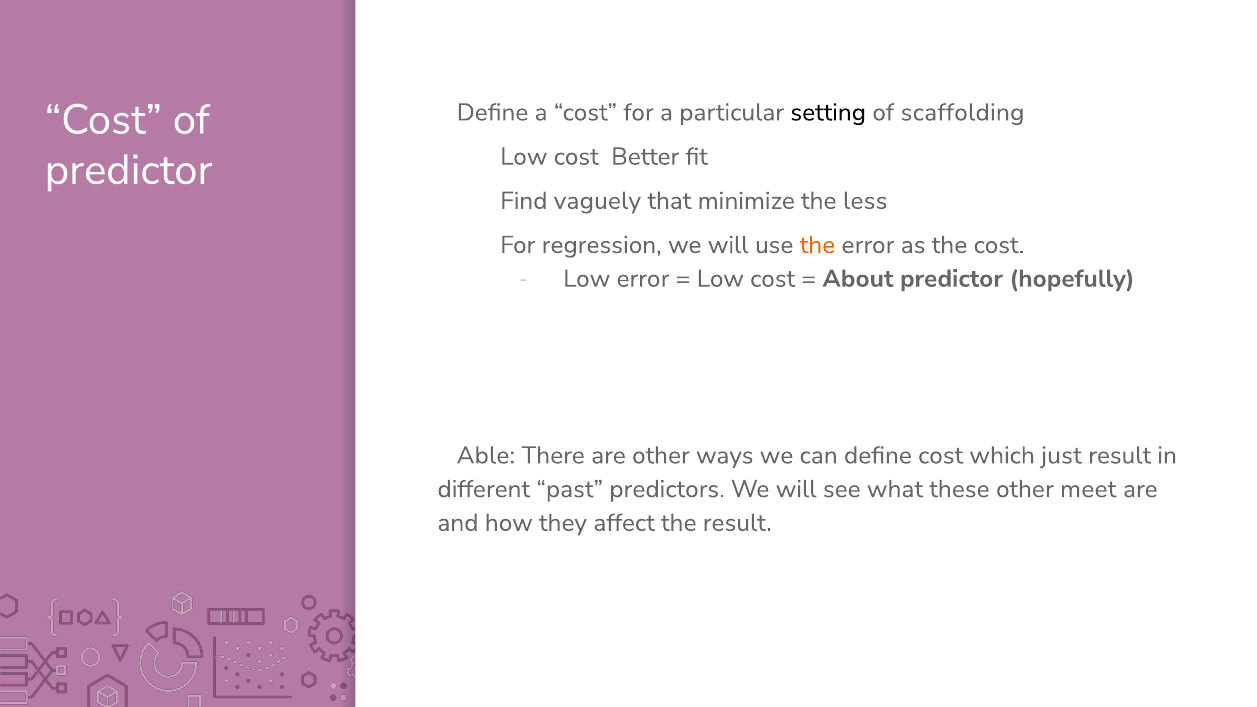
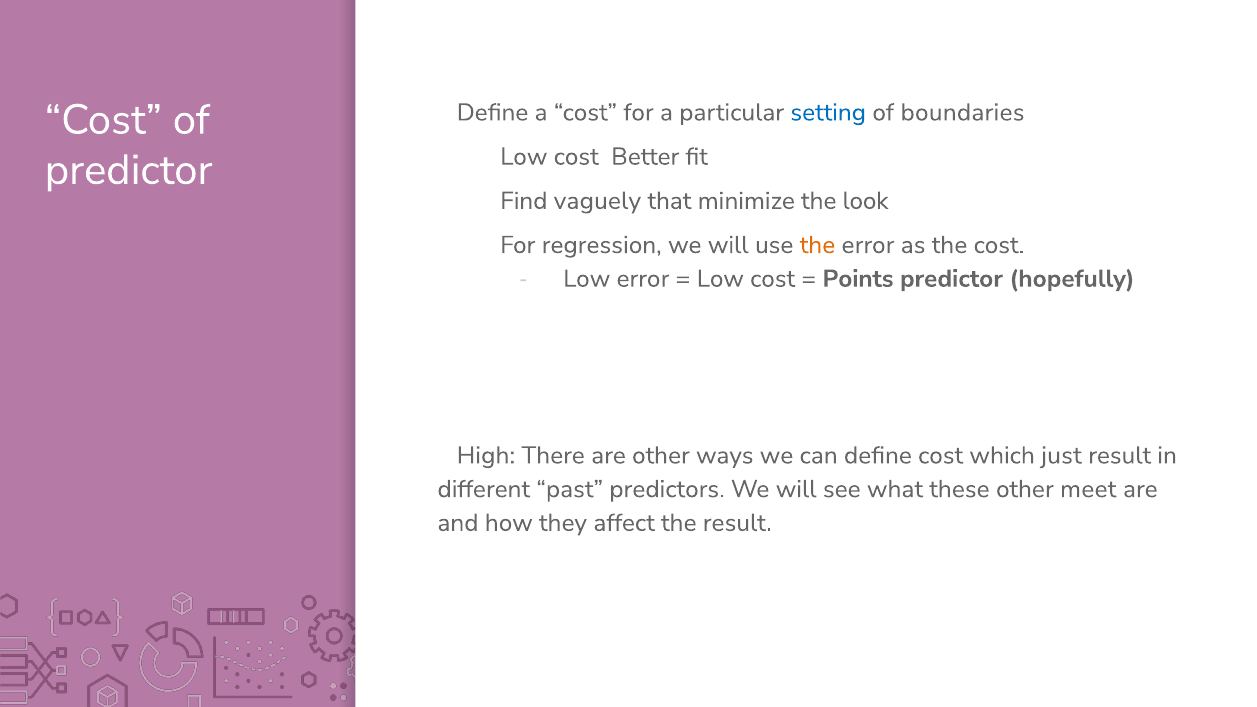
setting colour: black -> blue
scaffolding: scaffolding -> boundaries
less: less -> look
About: About -> Points
Able: Able -> High
